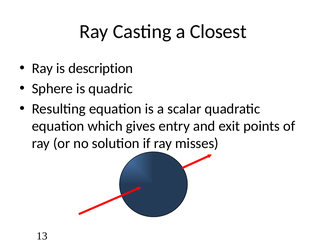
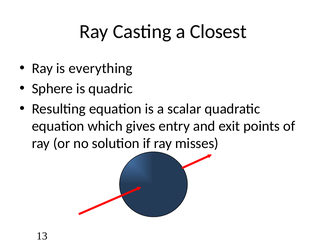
description: description -> everything
